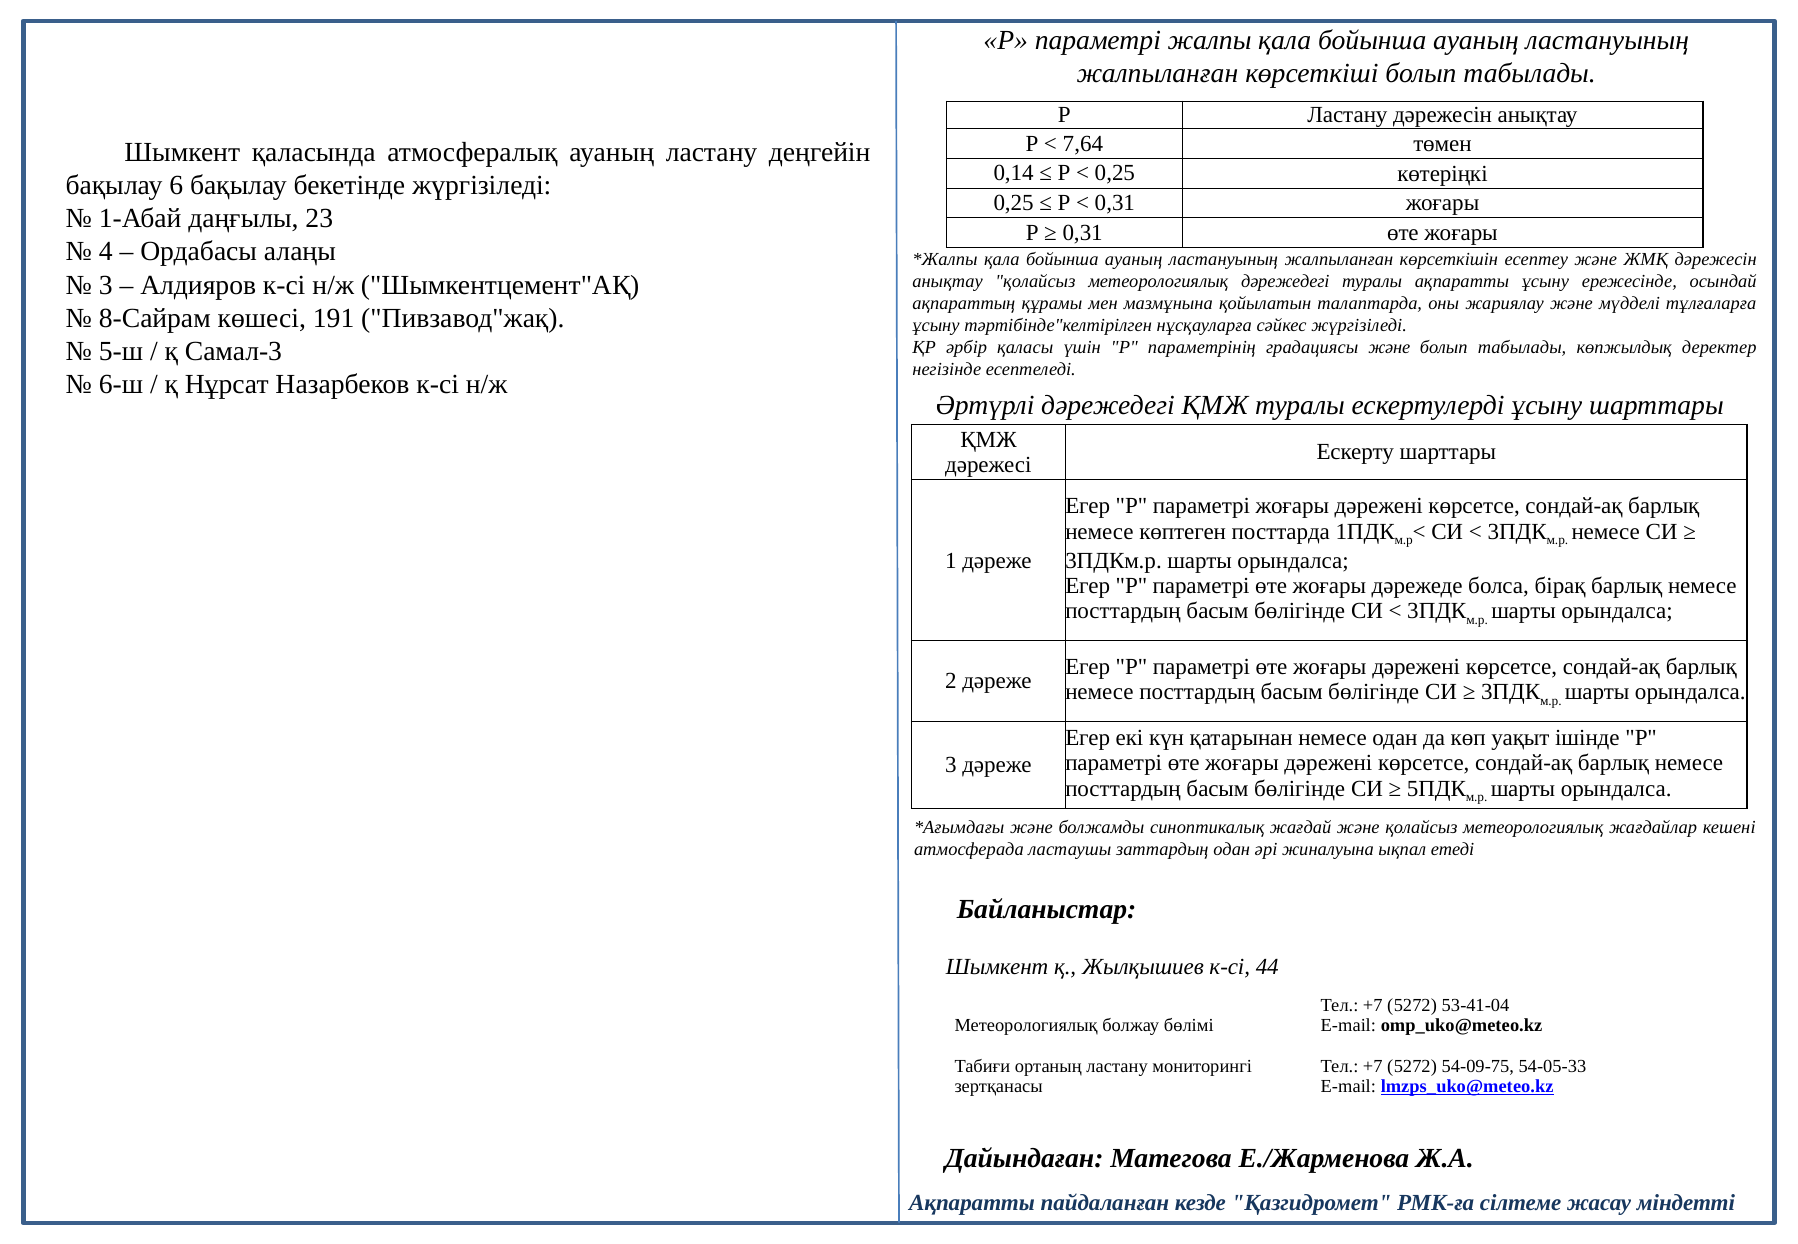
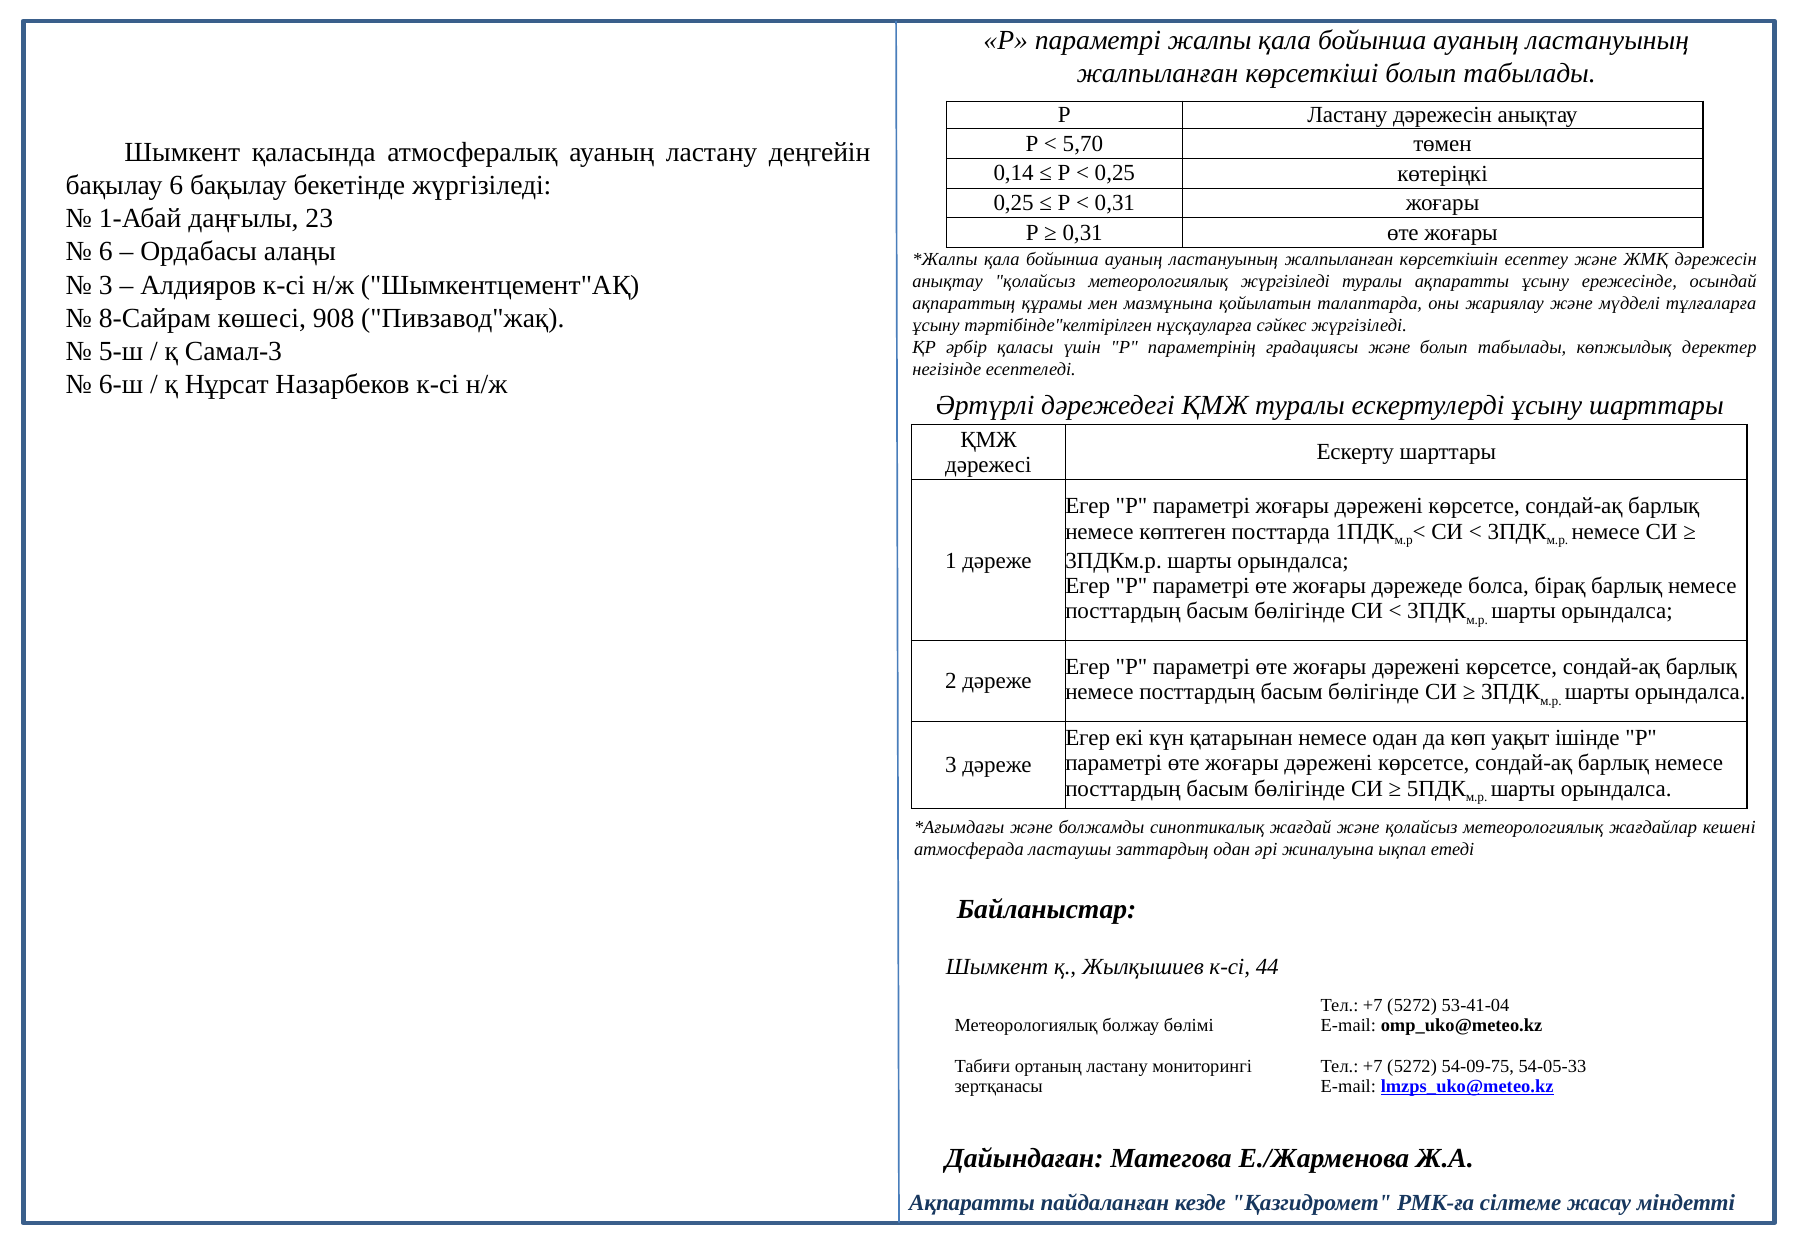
7,64: 7,64 -> 5,70
4 at (106, 252): 4 -> 6
метеорологиялық дәрежедегі: дәрежедегі -> жүргізіледі
191: 191 -> 908
